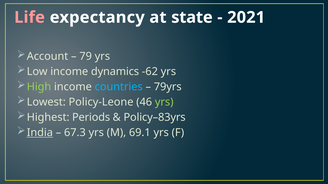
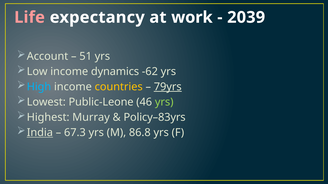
state: state -> work
2021: 2021 -> 2039
79: 79 -> 51
High colour: light green -> light blue
countries colour: light blue -> yellow
79yrs underline: none -> present
Policy-Leone: Policy-Leone -> Public-Leone
Periods: Periods -> Murray
69.1: 69.1 -> 86.8
